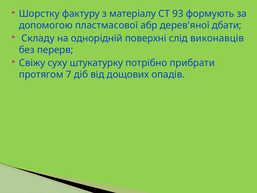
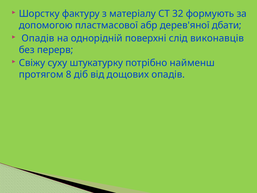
93: 93 -> 32
Складу at (38, 38): Складу -> Опадів
прибрати: прибрати -> найменш
7: 7 -> 8
